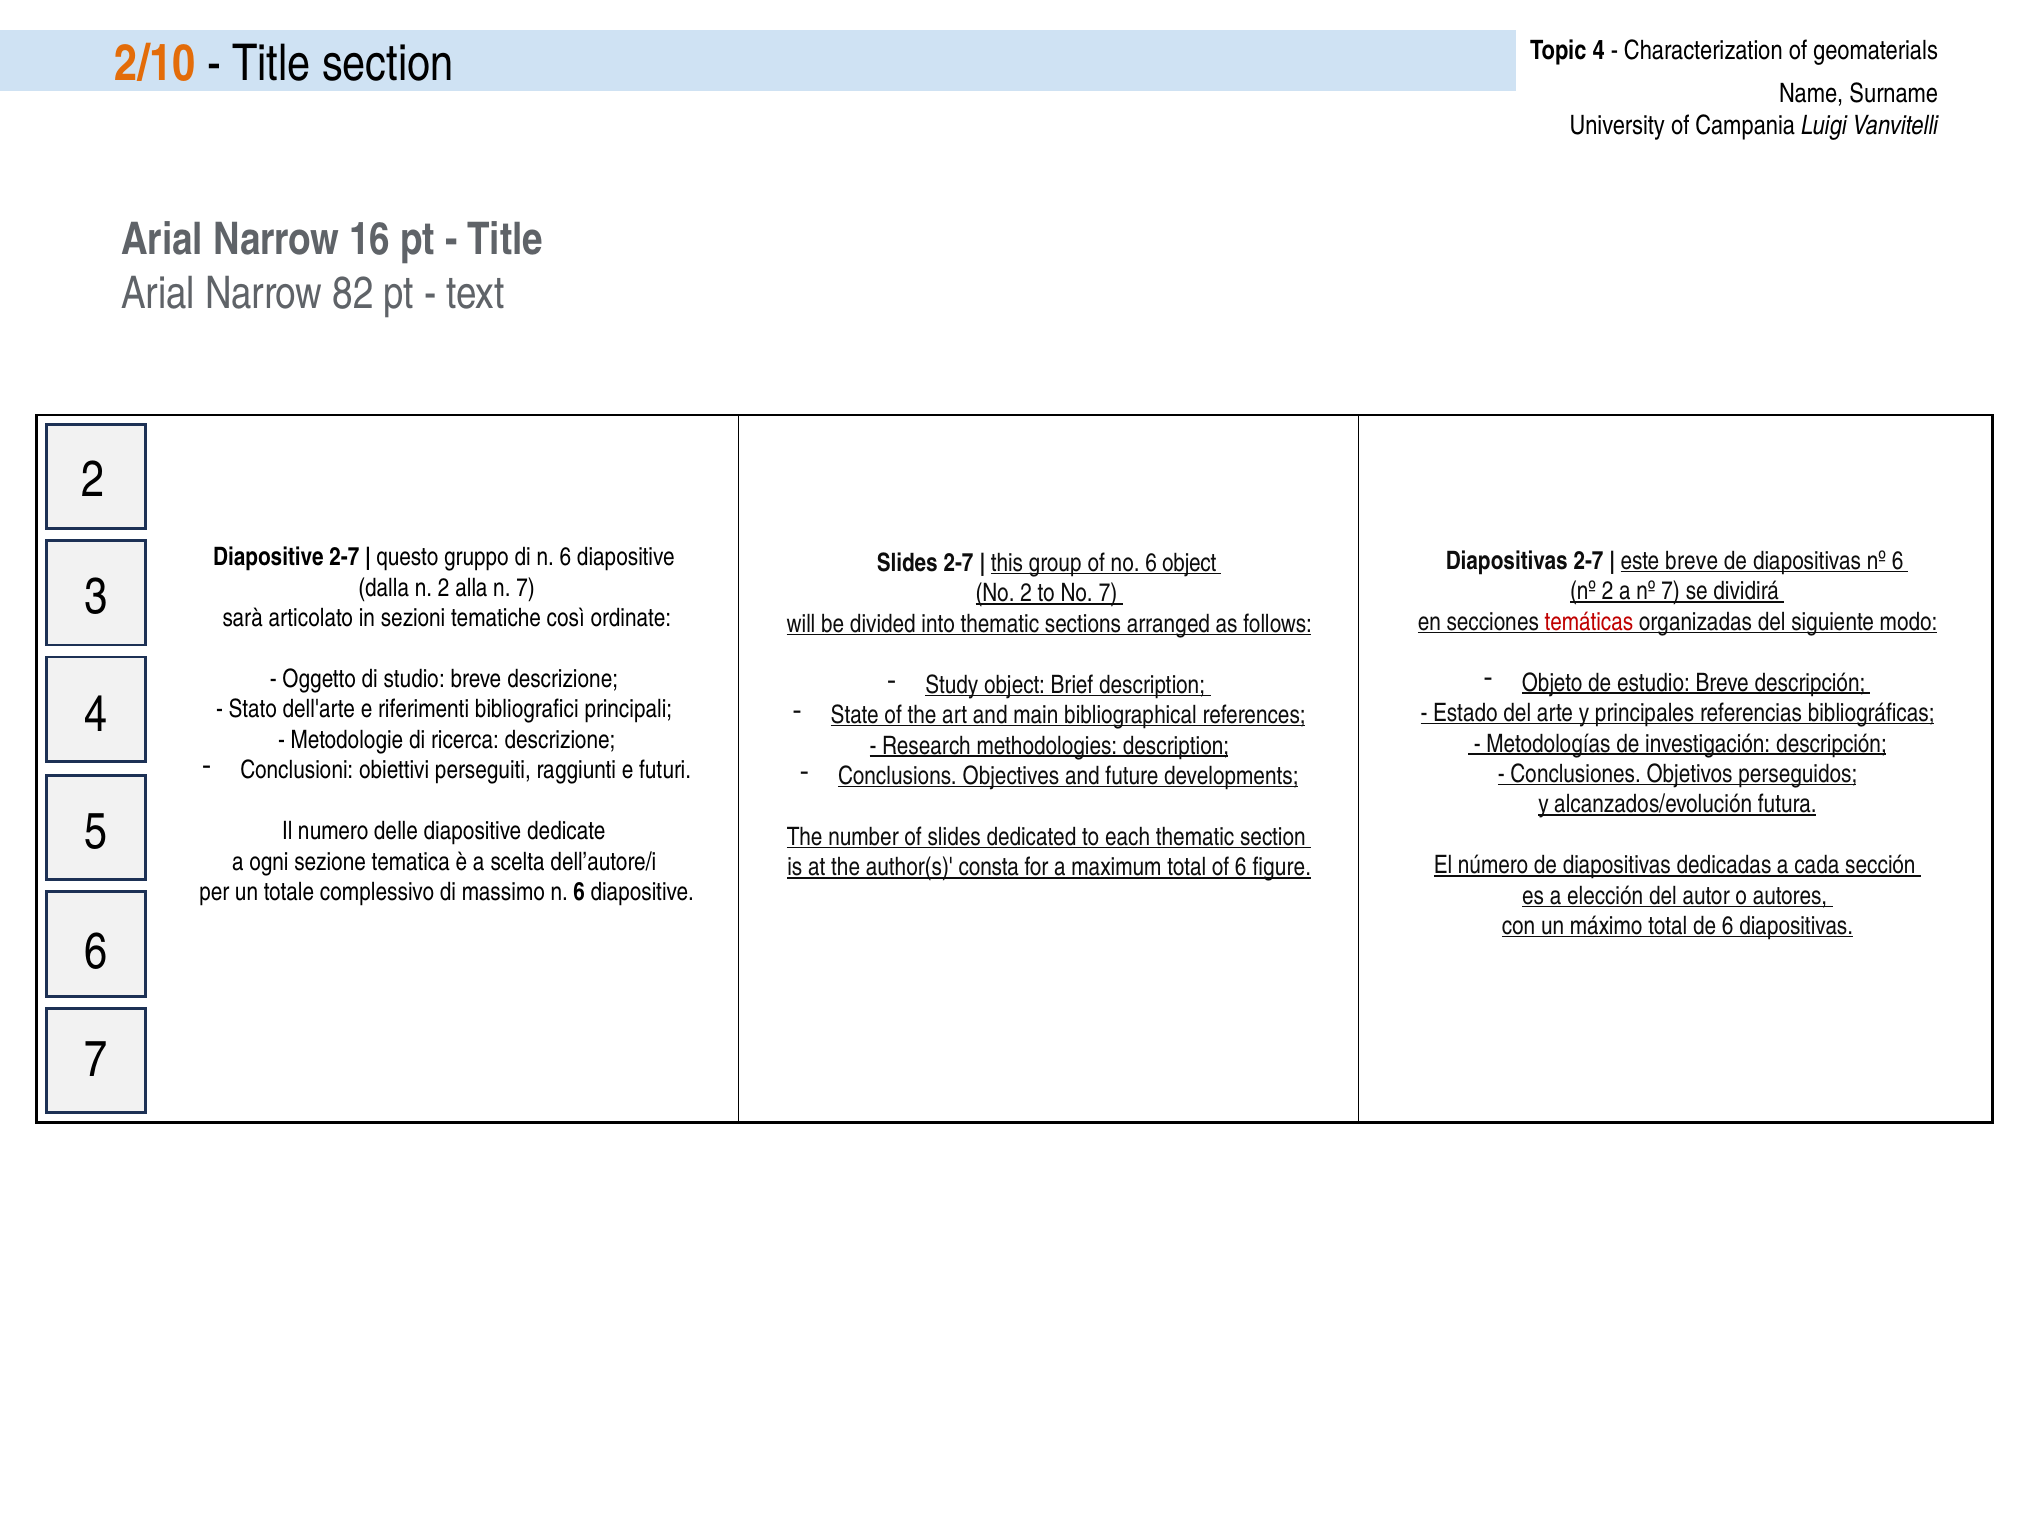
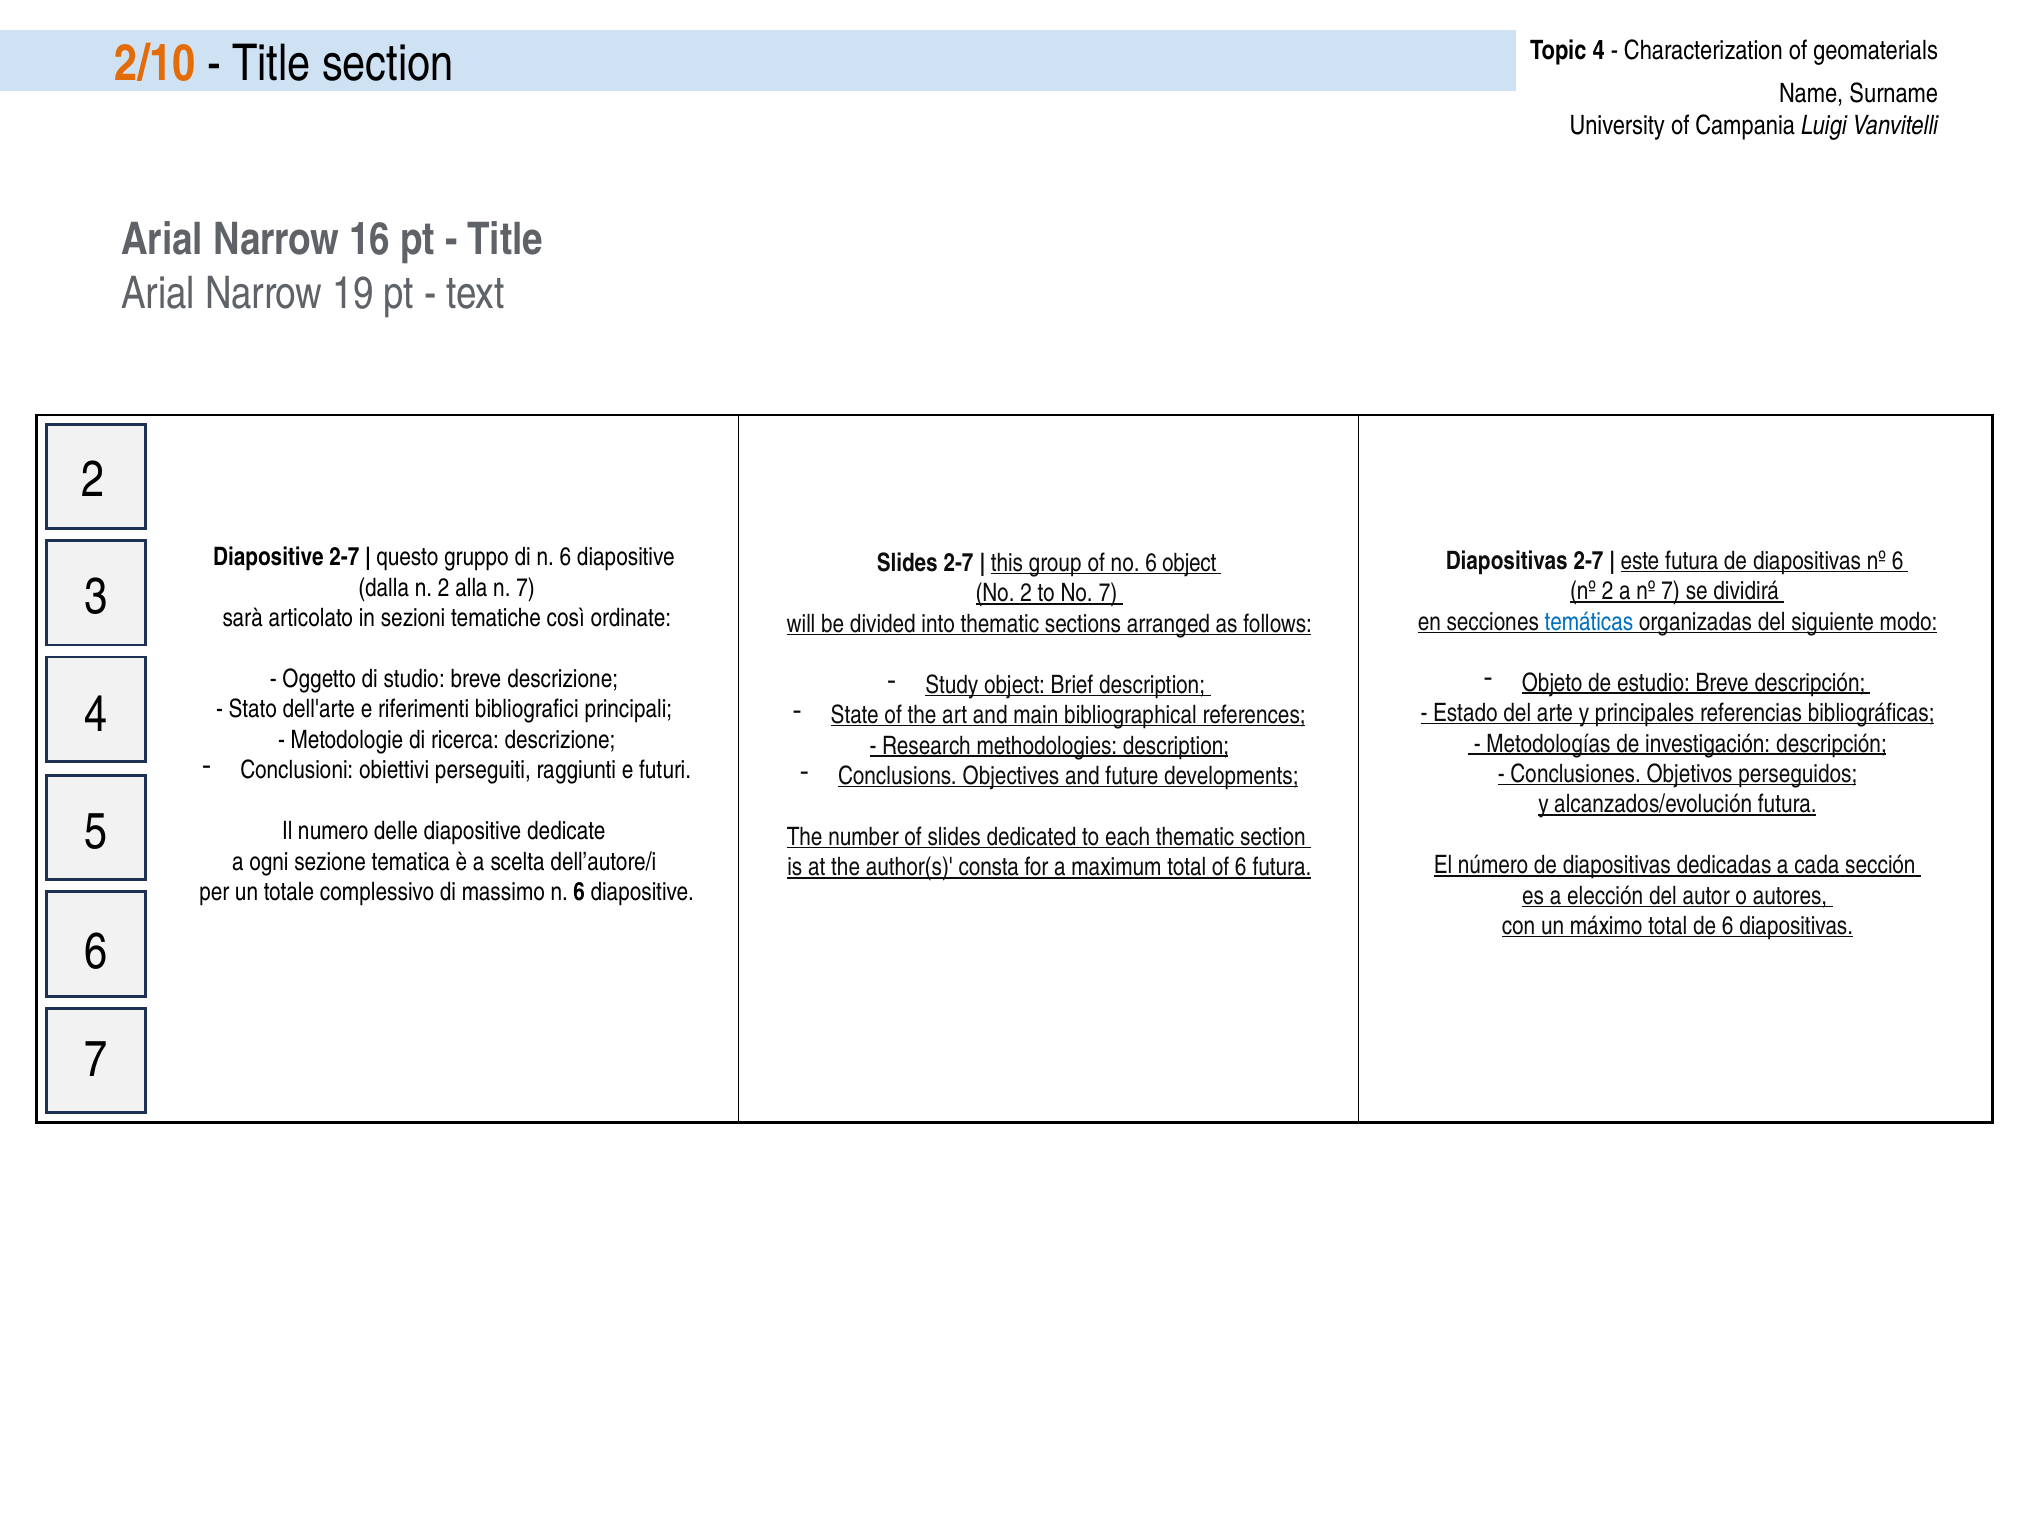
82: 82 -> 19
este breve: breve -> futura
temáticas colour: red -> blue
6 figure: figure -> futura
